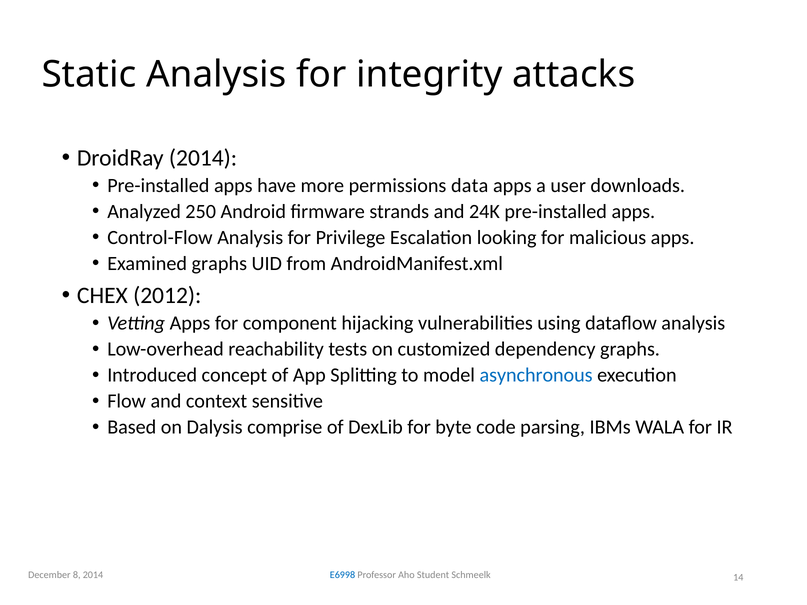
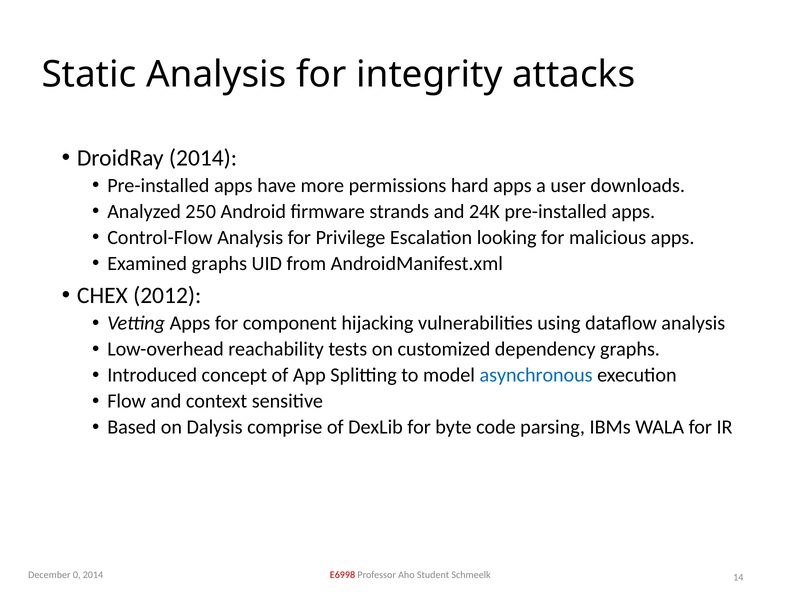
data: data -> hard
8: 8 -> 0
E6998 colour: blue -> red
